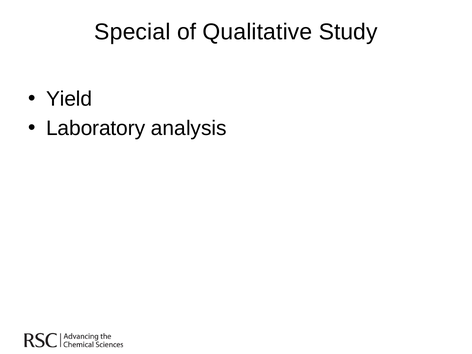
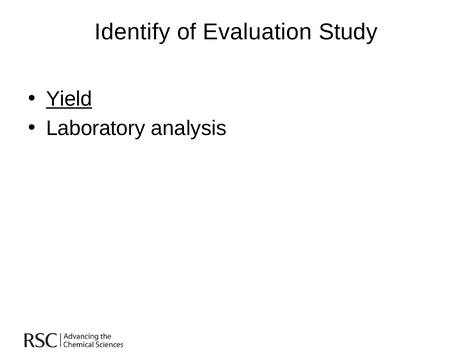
Special: Special -> Identify
Qualitative: Qualitative -> Evaluation
Yield underline: none -> present
